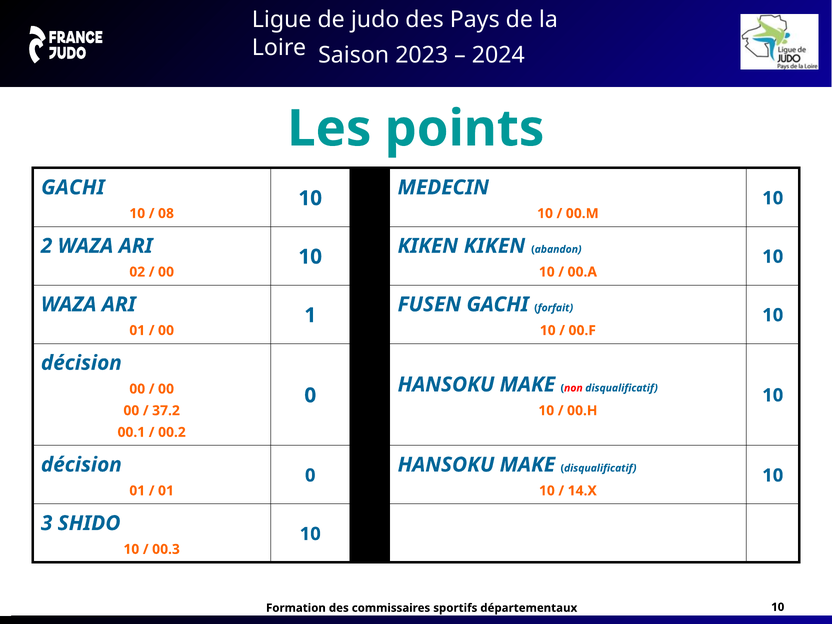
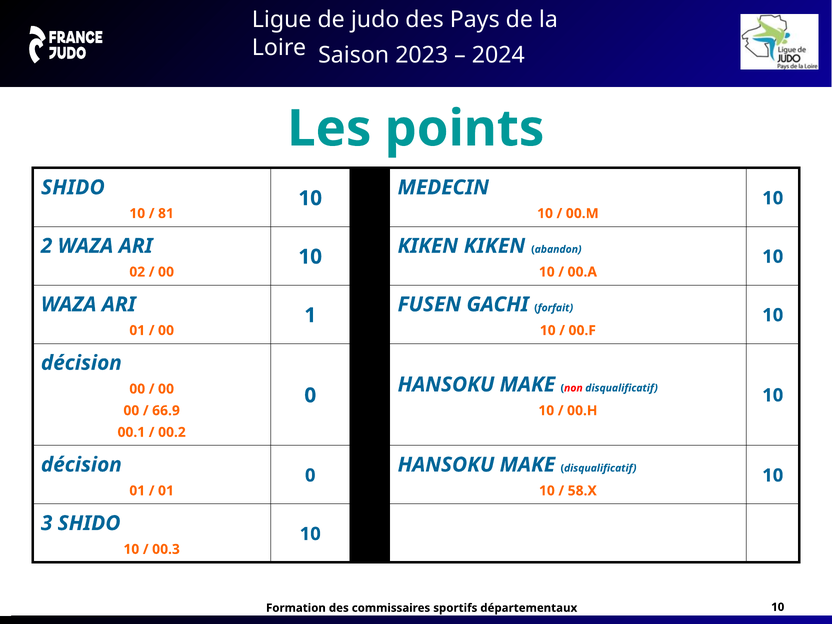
GACHI at (73, 187): GACHI -> SHIDO
08: 08 -> 81
37.2: 37.2 -> 66.9
14.X: 14.X -> 58.X
